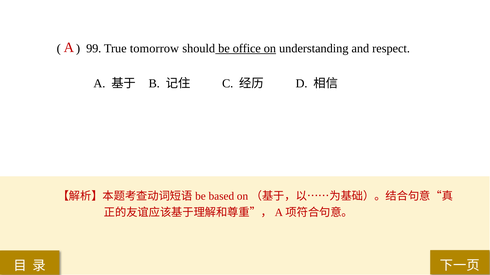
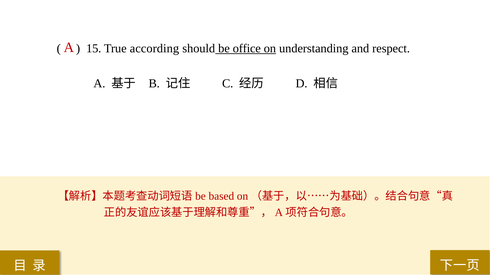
99: 99 -> 15
tomorrow: tomorrow -> according
